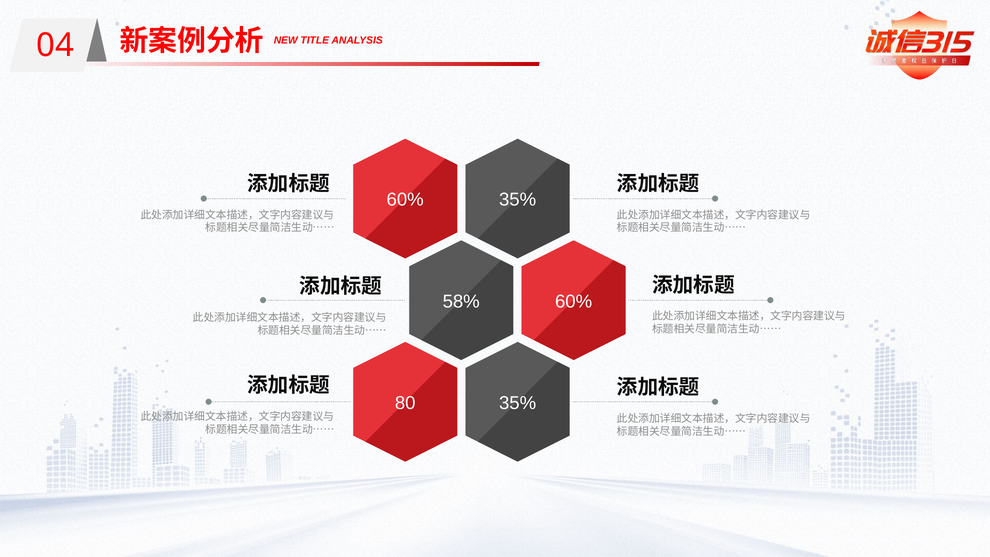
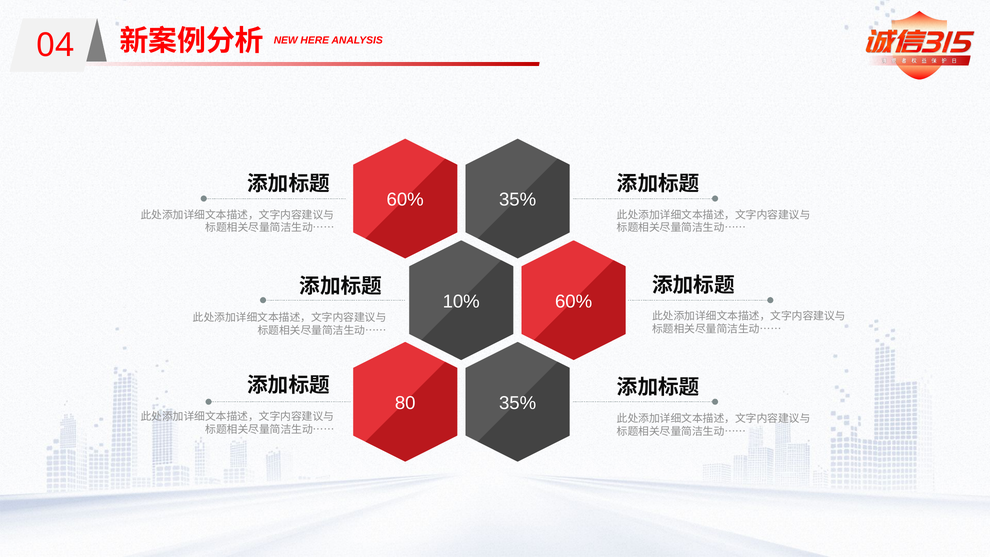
TITLE: TITLE -> HERE
58%: 58% -> 10%
